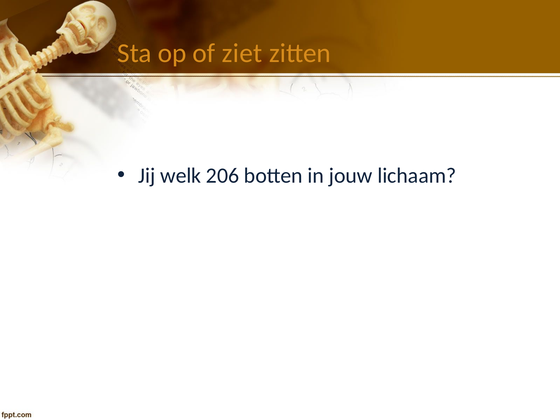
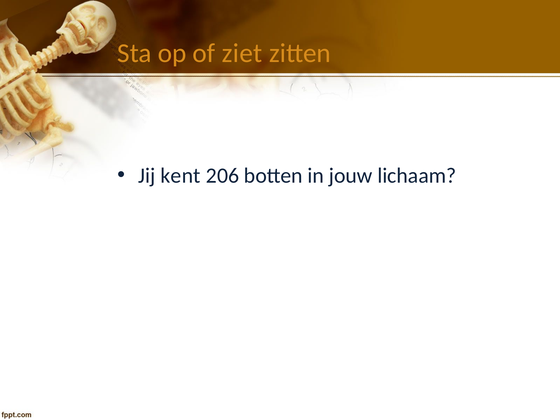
welk: welk -> kent
